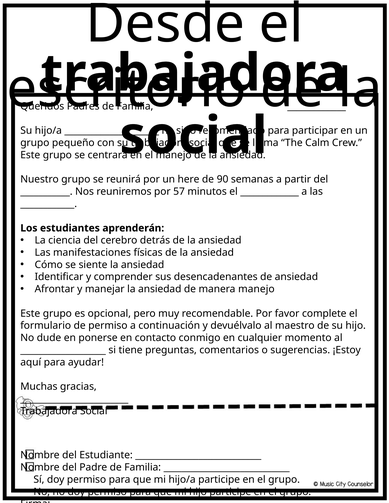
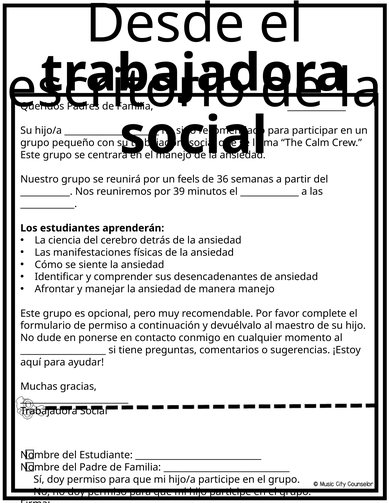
here: here -> feels
90: 90 -> 36
57: 57 -> 39
